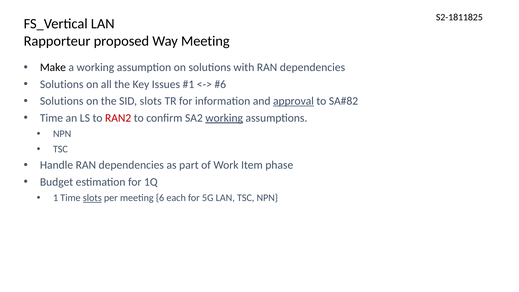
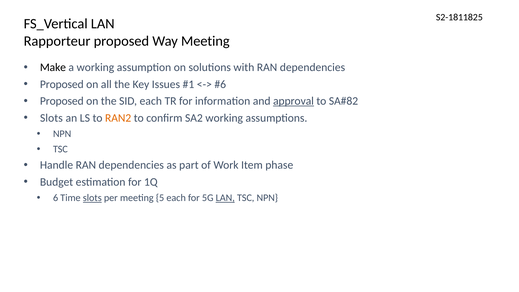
Solutions at (62, 84): Solutions -> Proposed
Solutions at (62, 101): Solutions -> Proposed
SID slots: slots -> each
Time at (51, 118): Time -> Slots
RAN2 colour: red -> orange
working at (224, 118) underline: present -> none
1: 1 -> 6
6: 6 -> 5
LAN at (225, 198) underline: none -> present
